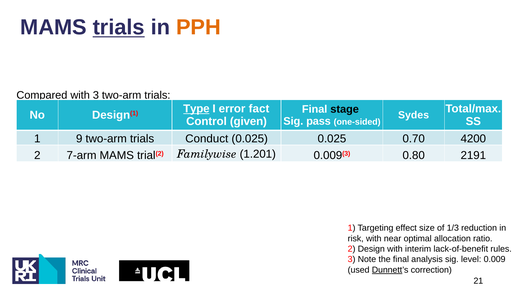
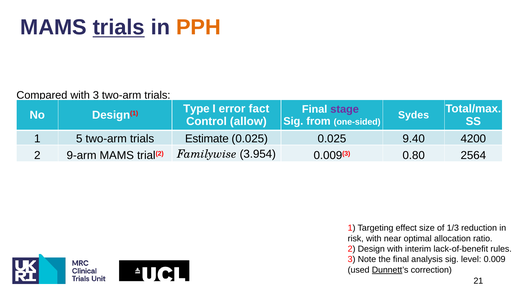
Type underline: present -> none
stage colour: black -> purple
given: given -> allow
pass: pass -> from
9: 9 -> 5
Conduct: Conduct -> Estimate
0.70: 0.70 -> 9.40
7-arm: 7-arm -> 9-arm
1.201: 1.201 -> 3.954
2191: 2191 -> 2564
